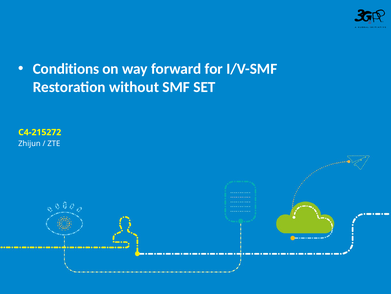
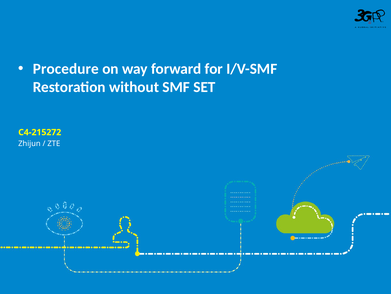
Conditions: Conditions -> Procedure
